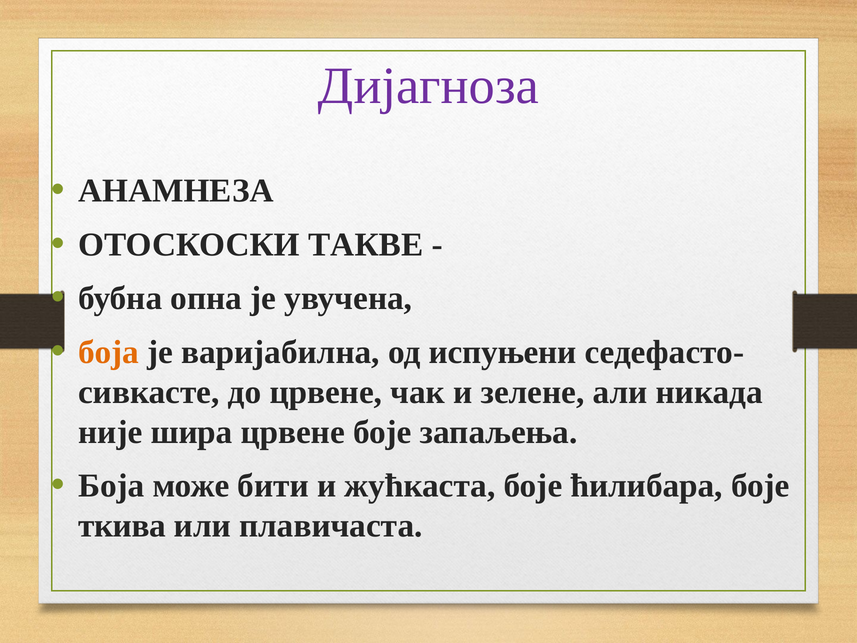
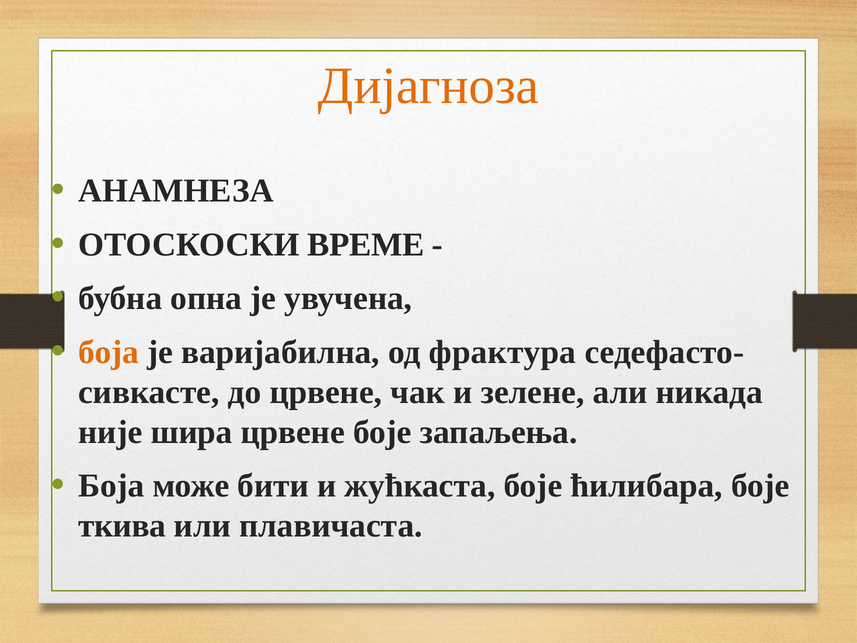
Дијагноза colour: purple -> orange
ТАКВЕ: ТАКВЕ -> ВРЕМЕ
испуњени: испуњени -> фрактура
